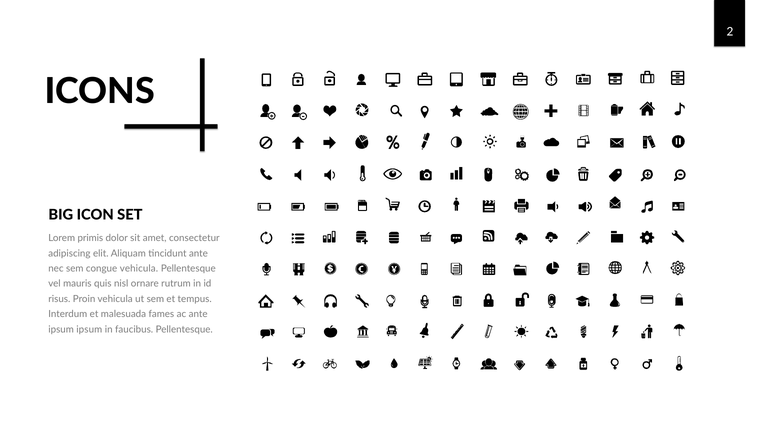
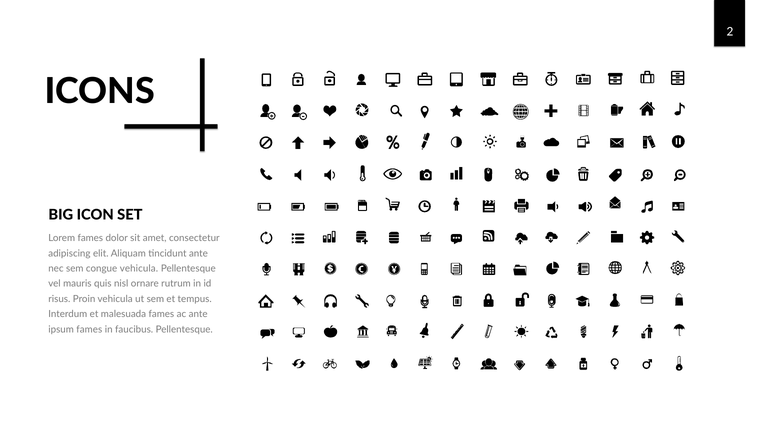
Lorem primis: primis -> fames
ipsum ipsum: ipsum -> fames
